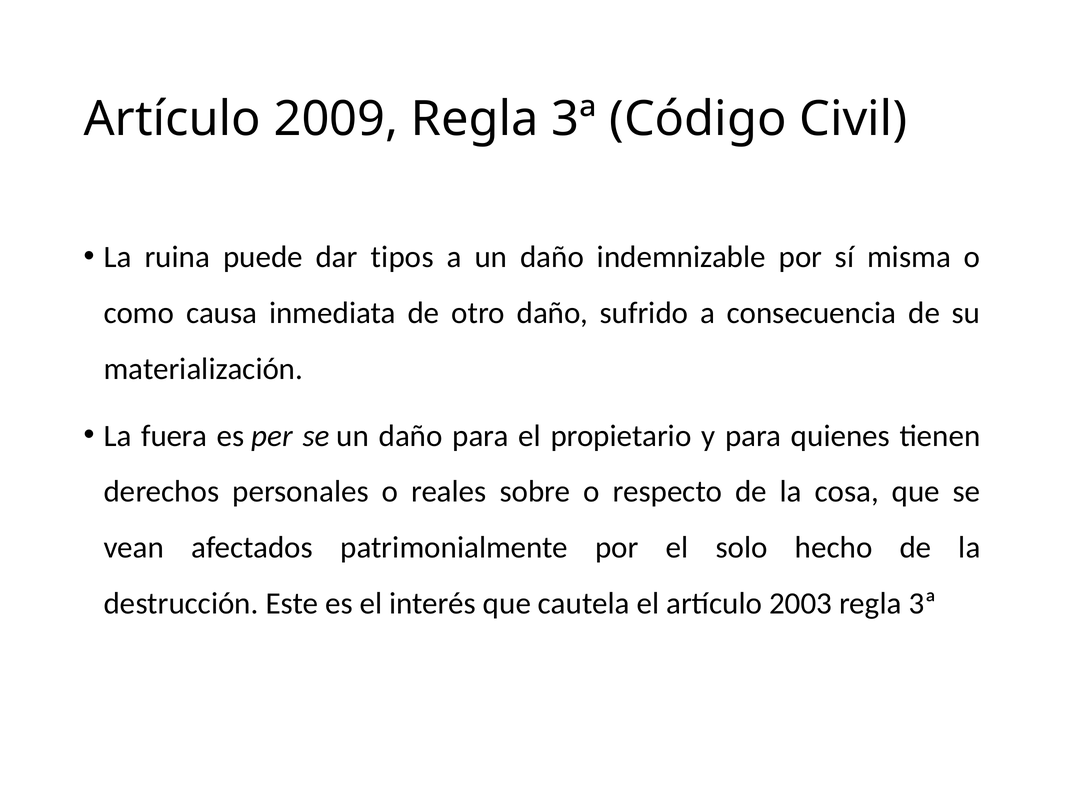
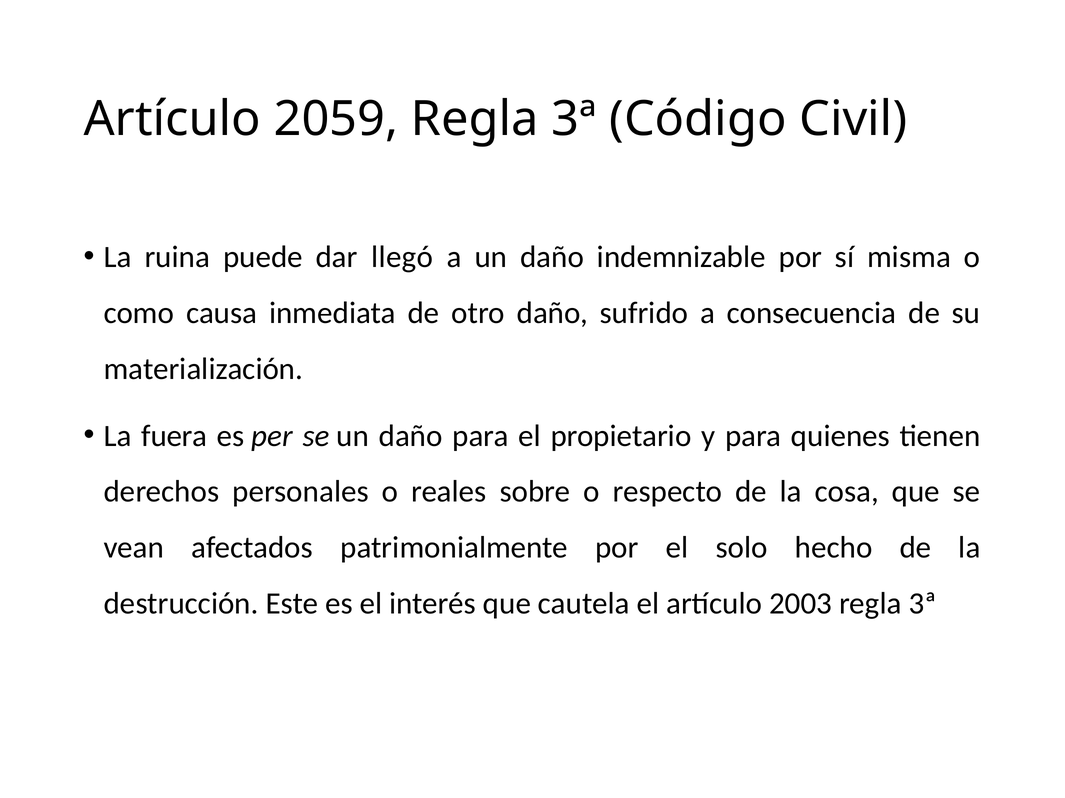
2009: 2009 -> 2059
tipos: tipos -> llegó
